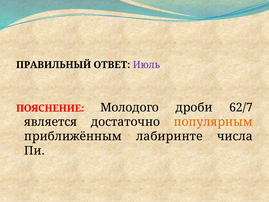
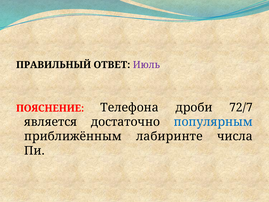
Молодого: Молодого -> Телефона
62/7: 62/7 -> 72/7
популярным colour: orange -> blue
